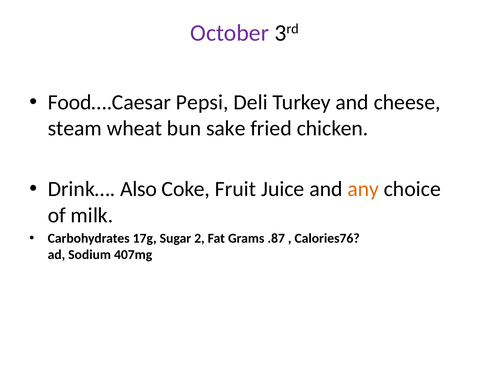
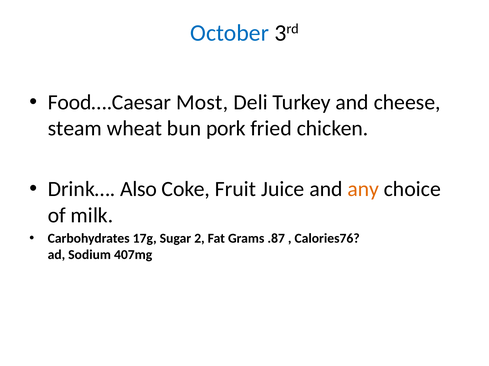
October colour: purple -> blue
Pepsi: Pepsi -> Most
sake: sake -> pork
